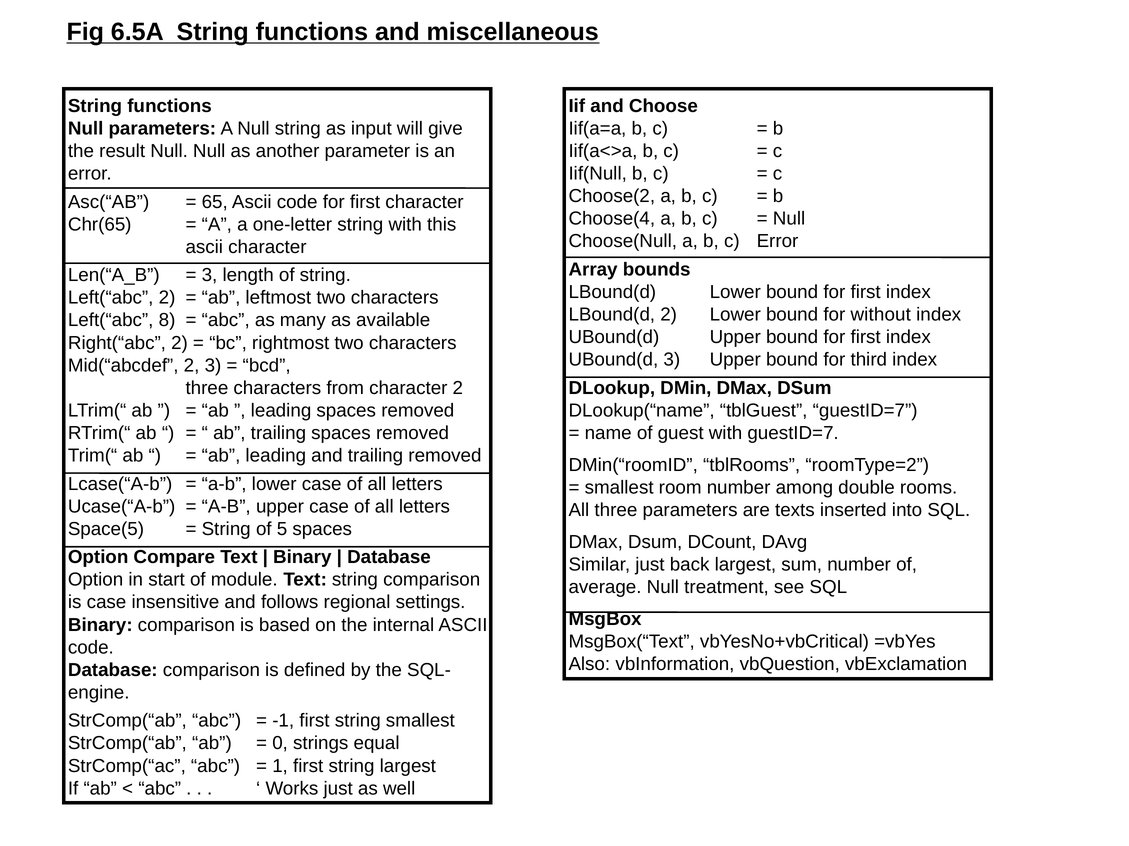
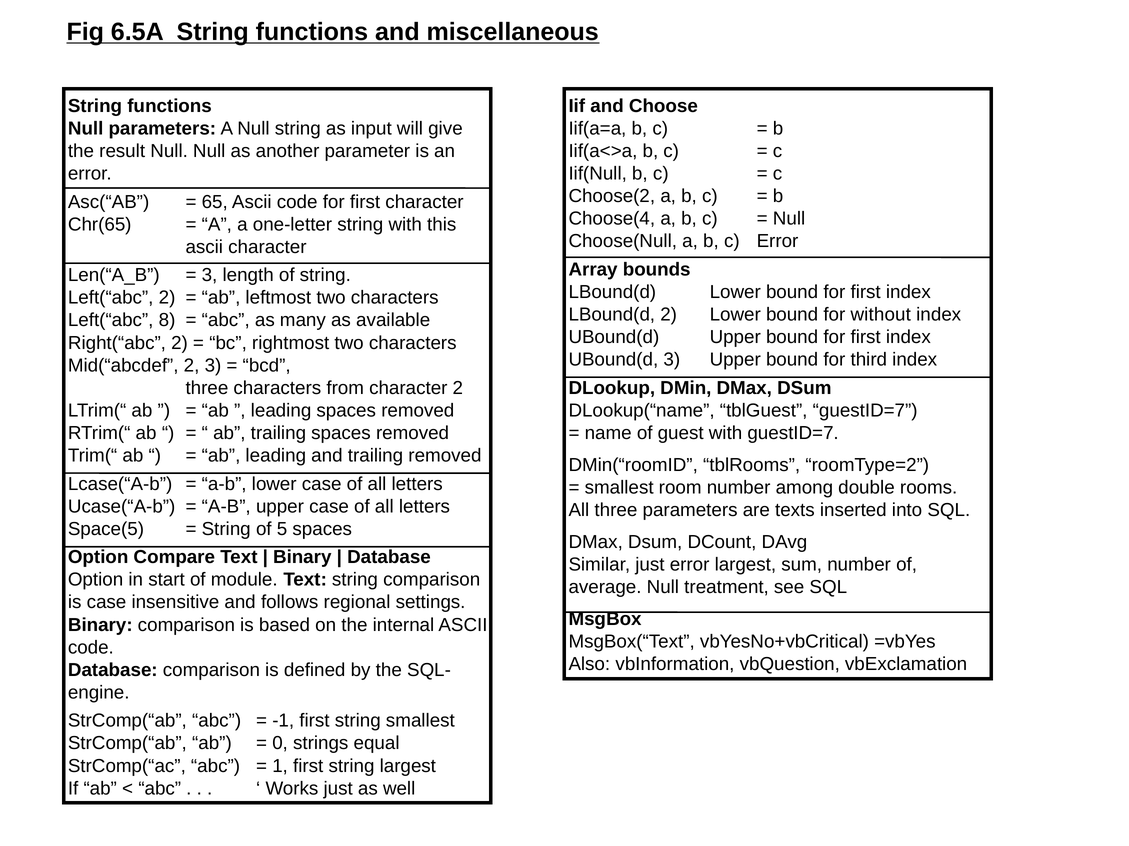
just back: back -> error
